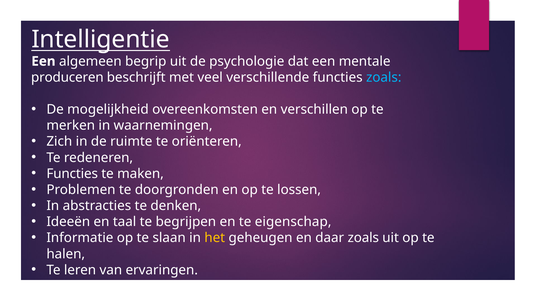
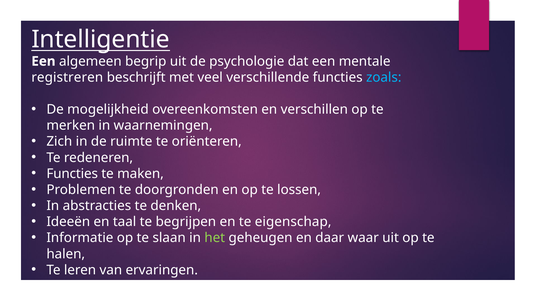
produceren: produceren -> registreren
het colour: yellow -> light green
daar zoals: zoals -> waar
